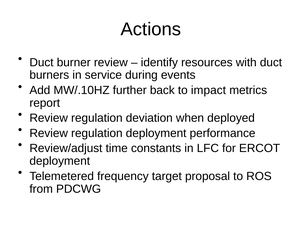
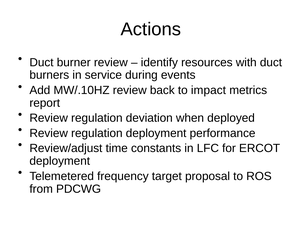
MW/.10HZ further: further -> review
